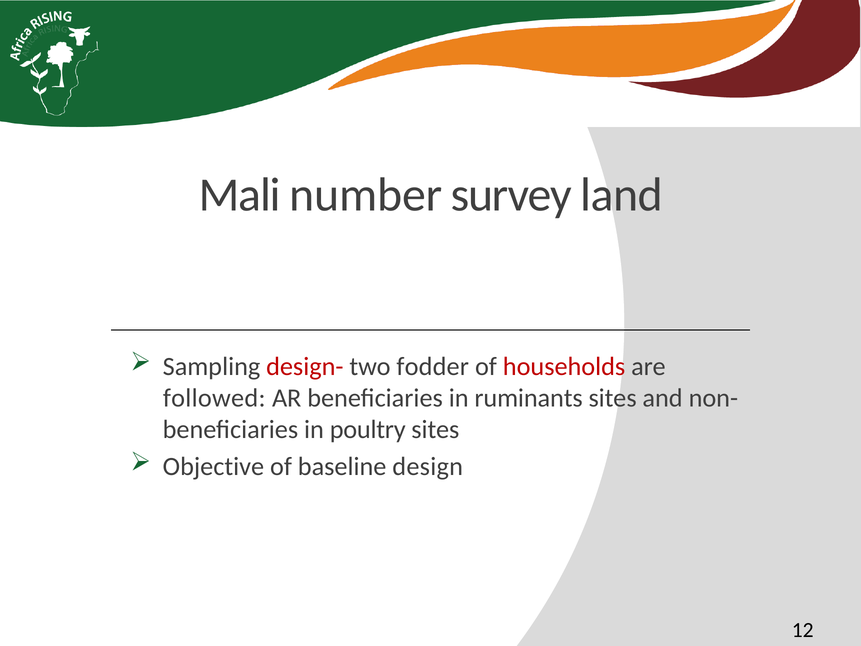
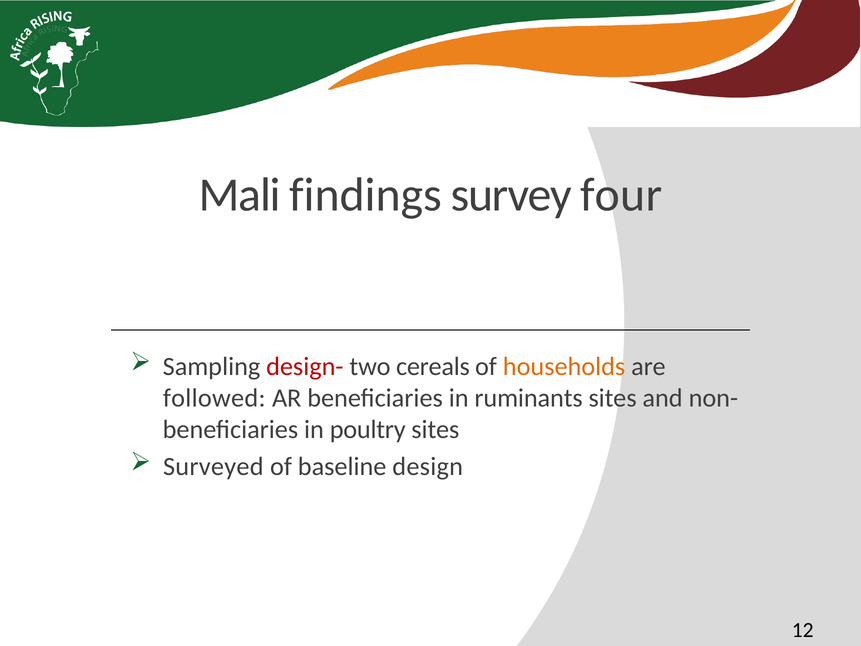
number: number -> findings
land: land -> four
fodder: fodder -> cereals
households colour: red -> orange
Objective: Objective -> Surveyed
